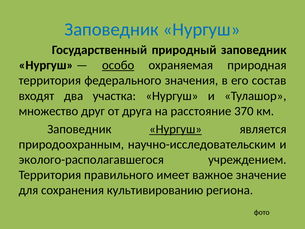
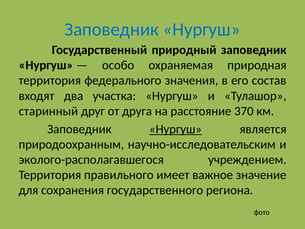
особо underline: present -> none
множество: множество -> старинный
культивированию: культивированию -> государственного
